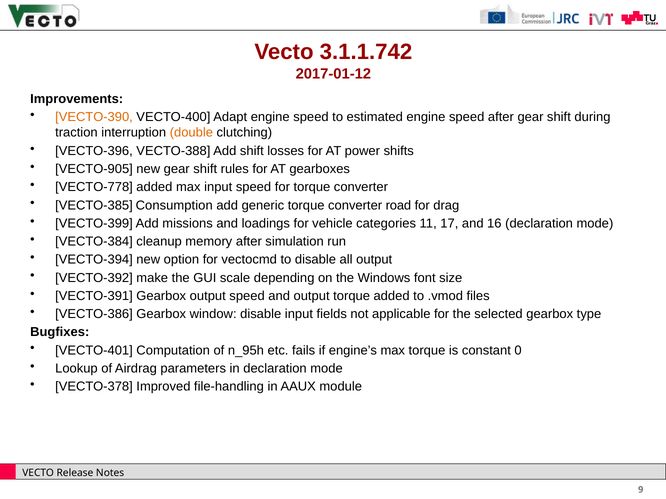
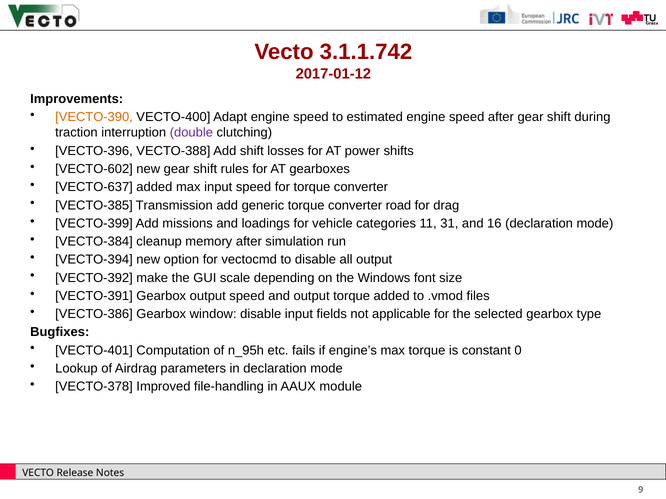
double colour: orange -> purple
VECTO-905: VECTO-905 -> VECTO-602
VECTO-778: VECTO-778 -> VECTO-637
Consumption: Consumption -> Transmission
17: 17 -> 31
